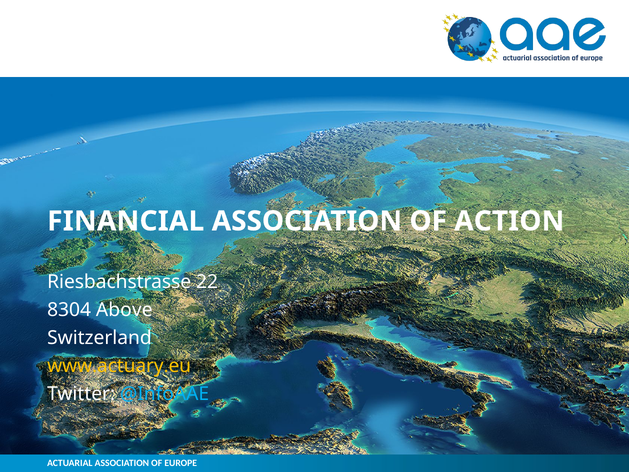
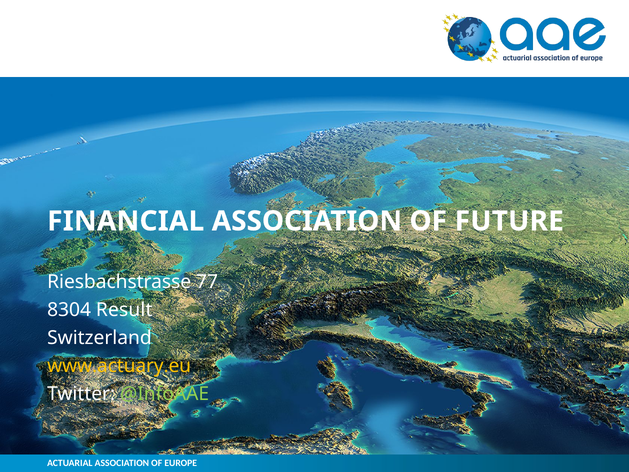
ACTION: ACTION -> FUTURE
22: 22 -> 77
Above: Above -> Result
@InfoAAE colour: light blue -> light green
